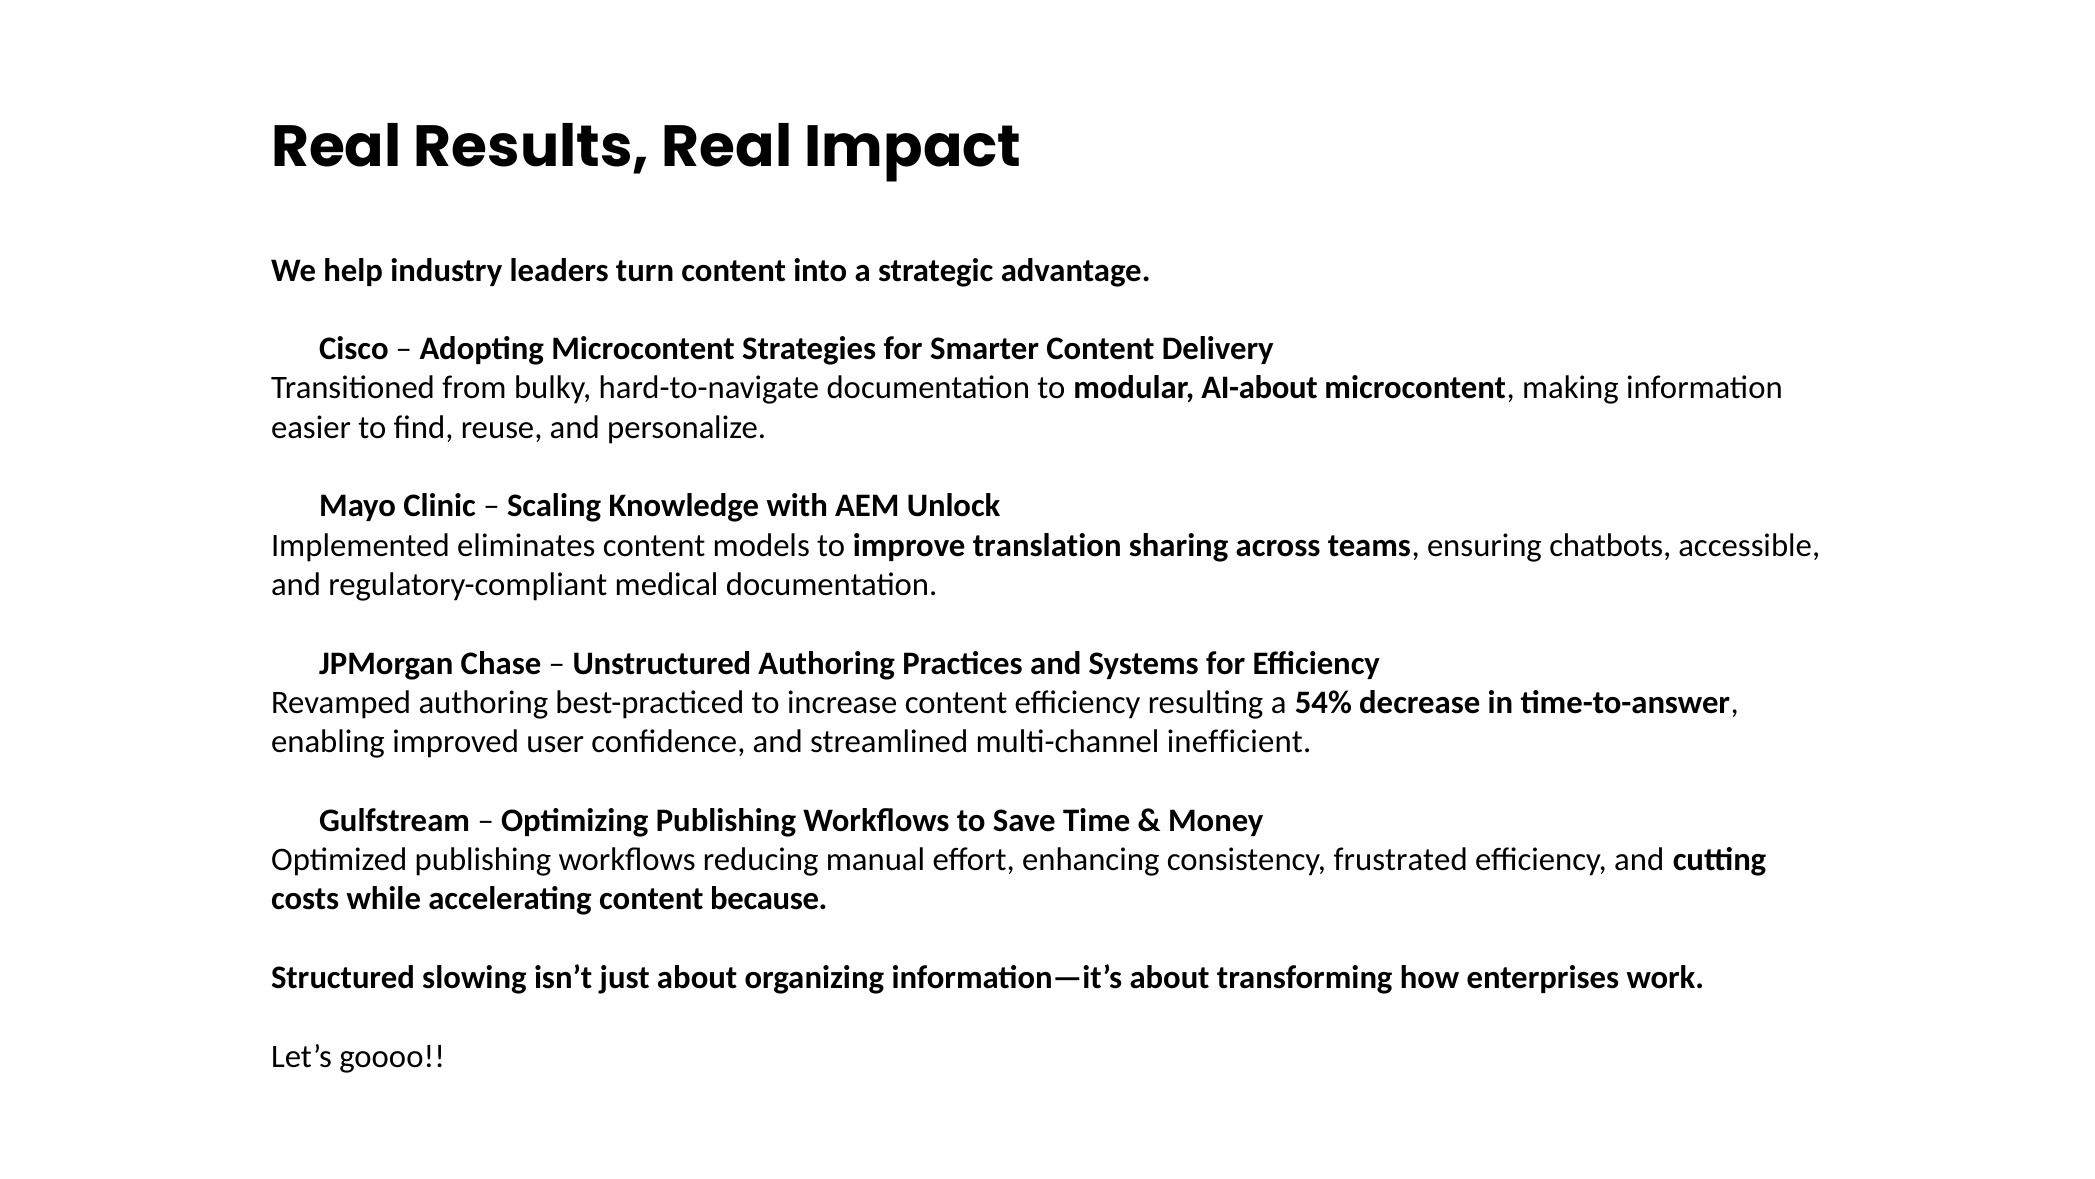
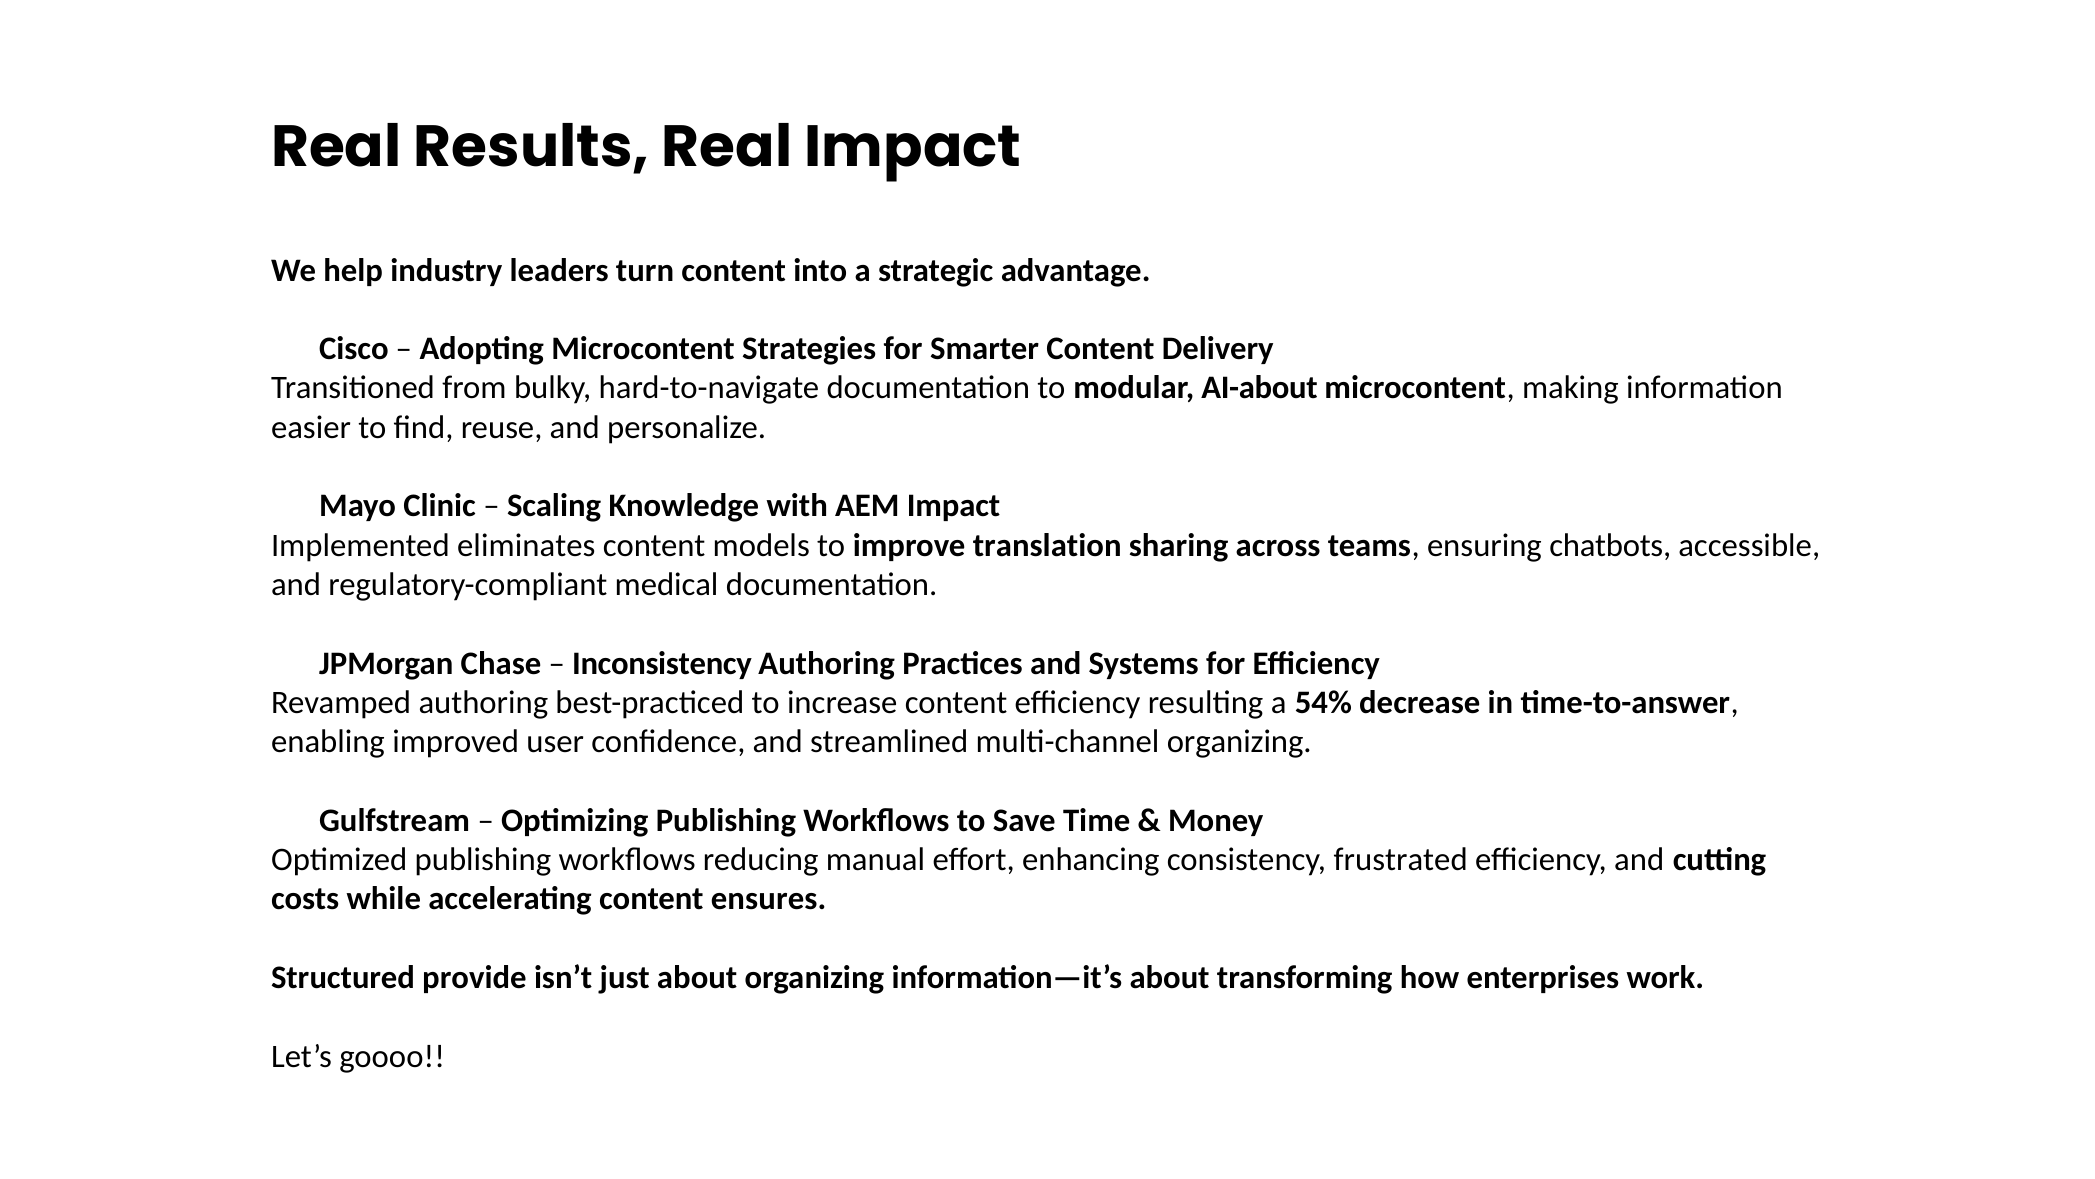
AEM Unlock: Unlock -> Impact
Unstructured: Unstructured -> Inconsistency
multi-channel inefficient: inefficient -> organizing
because: because -> ensures
slowing: slowing -> provide
